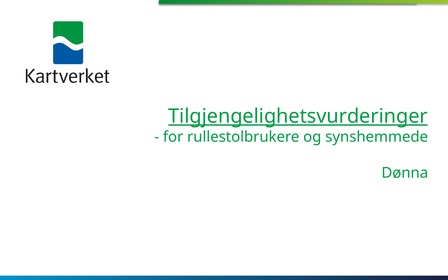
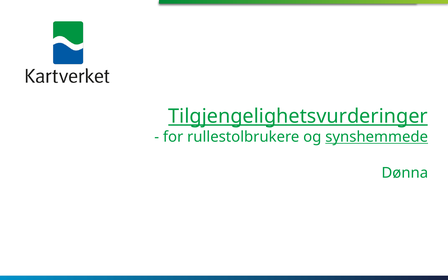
synshemmede underline: none -> present
